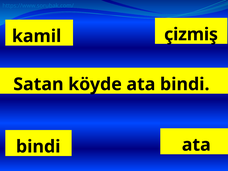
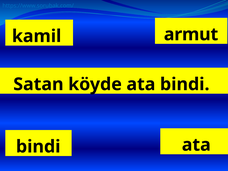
çizmiş: çizmiş -> armut
